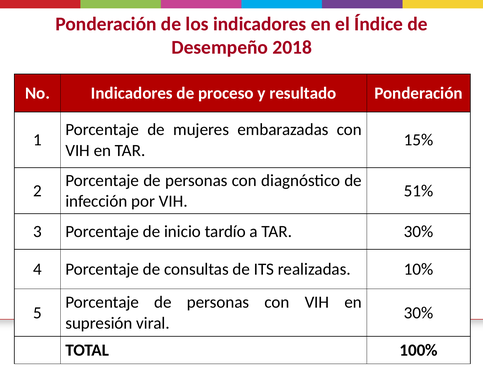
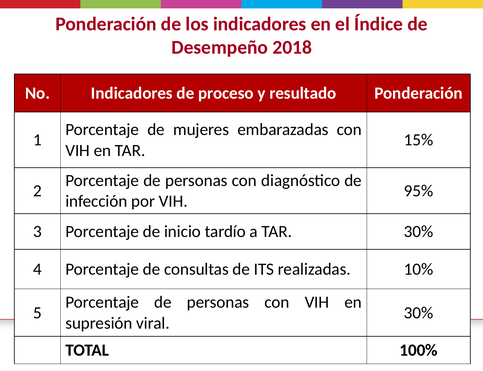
51%: 51% -> 95%
